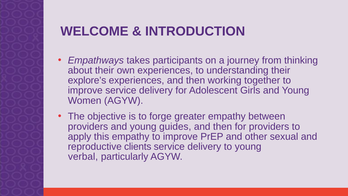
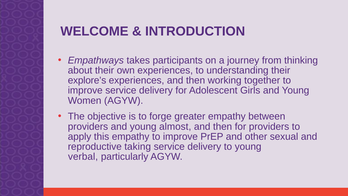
guides: guides -> almost
clients: clients -> taking
